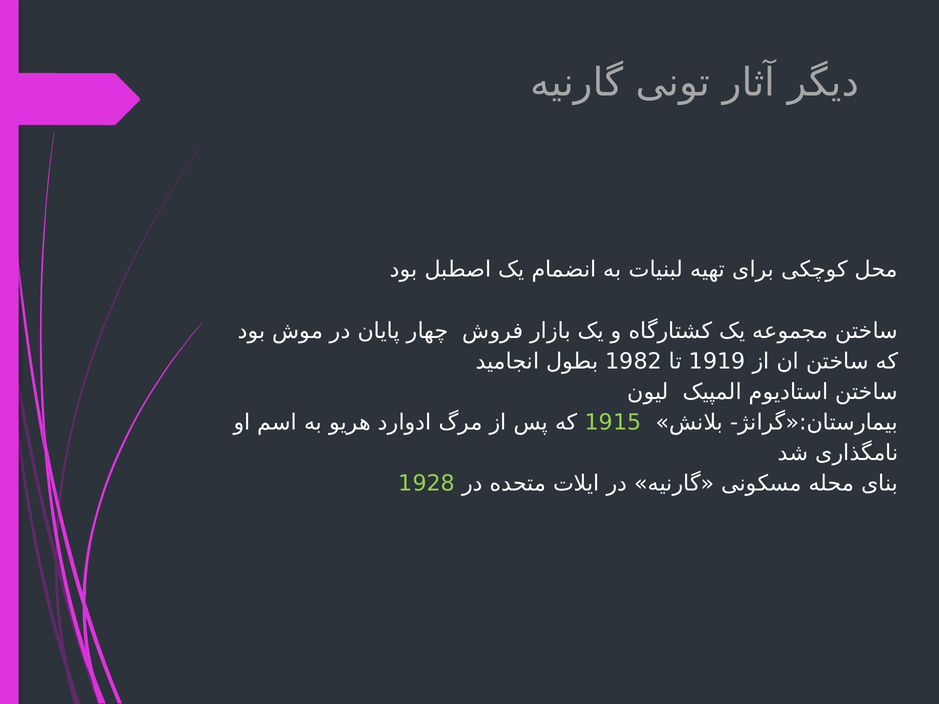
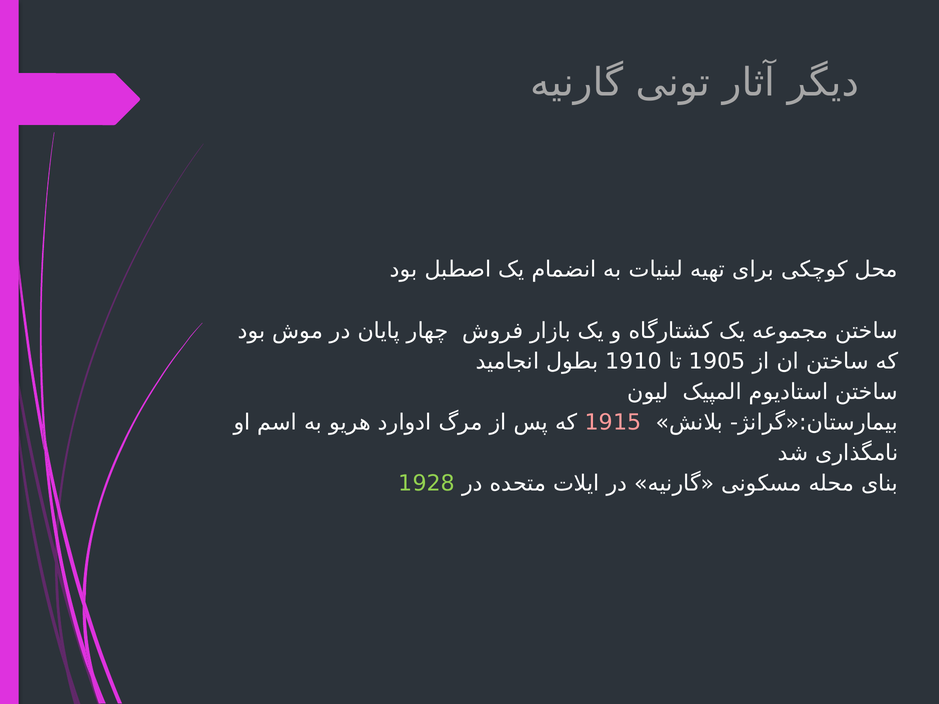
1982: 1982 -> 1910
1919: 1919 -> 1905
1915 colour: light green -> pink
